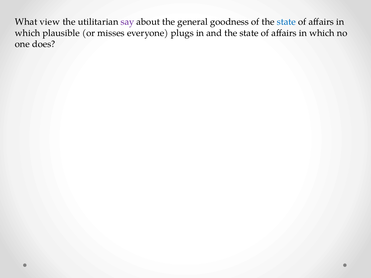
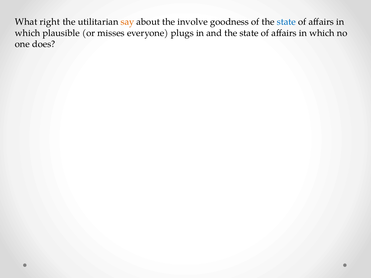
view: view -> right
say colour: purple -> orange
general: general -> involve
